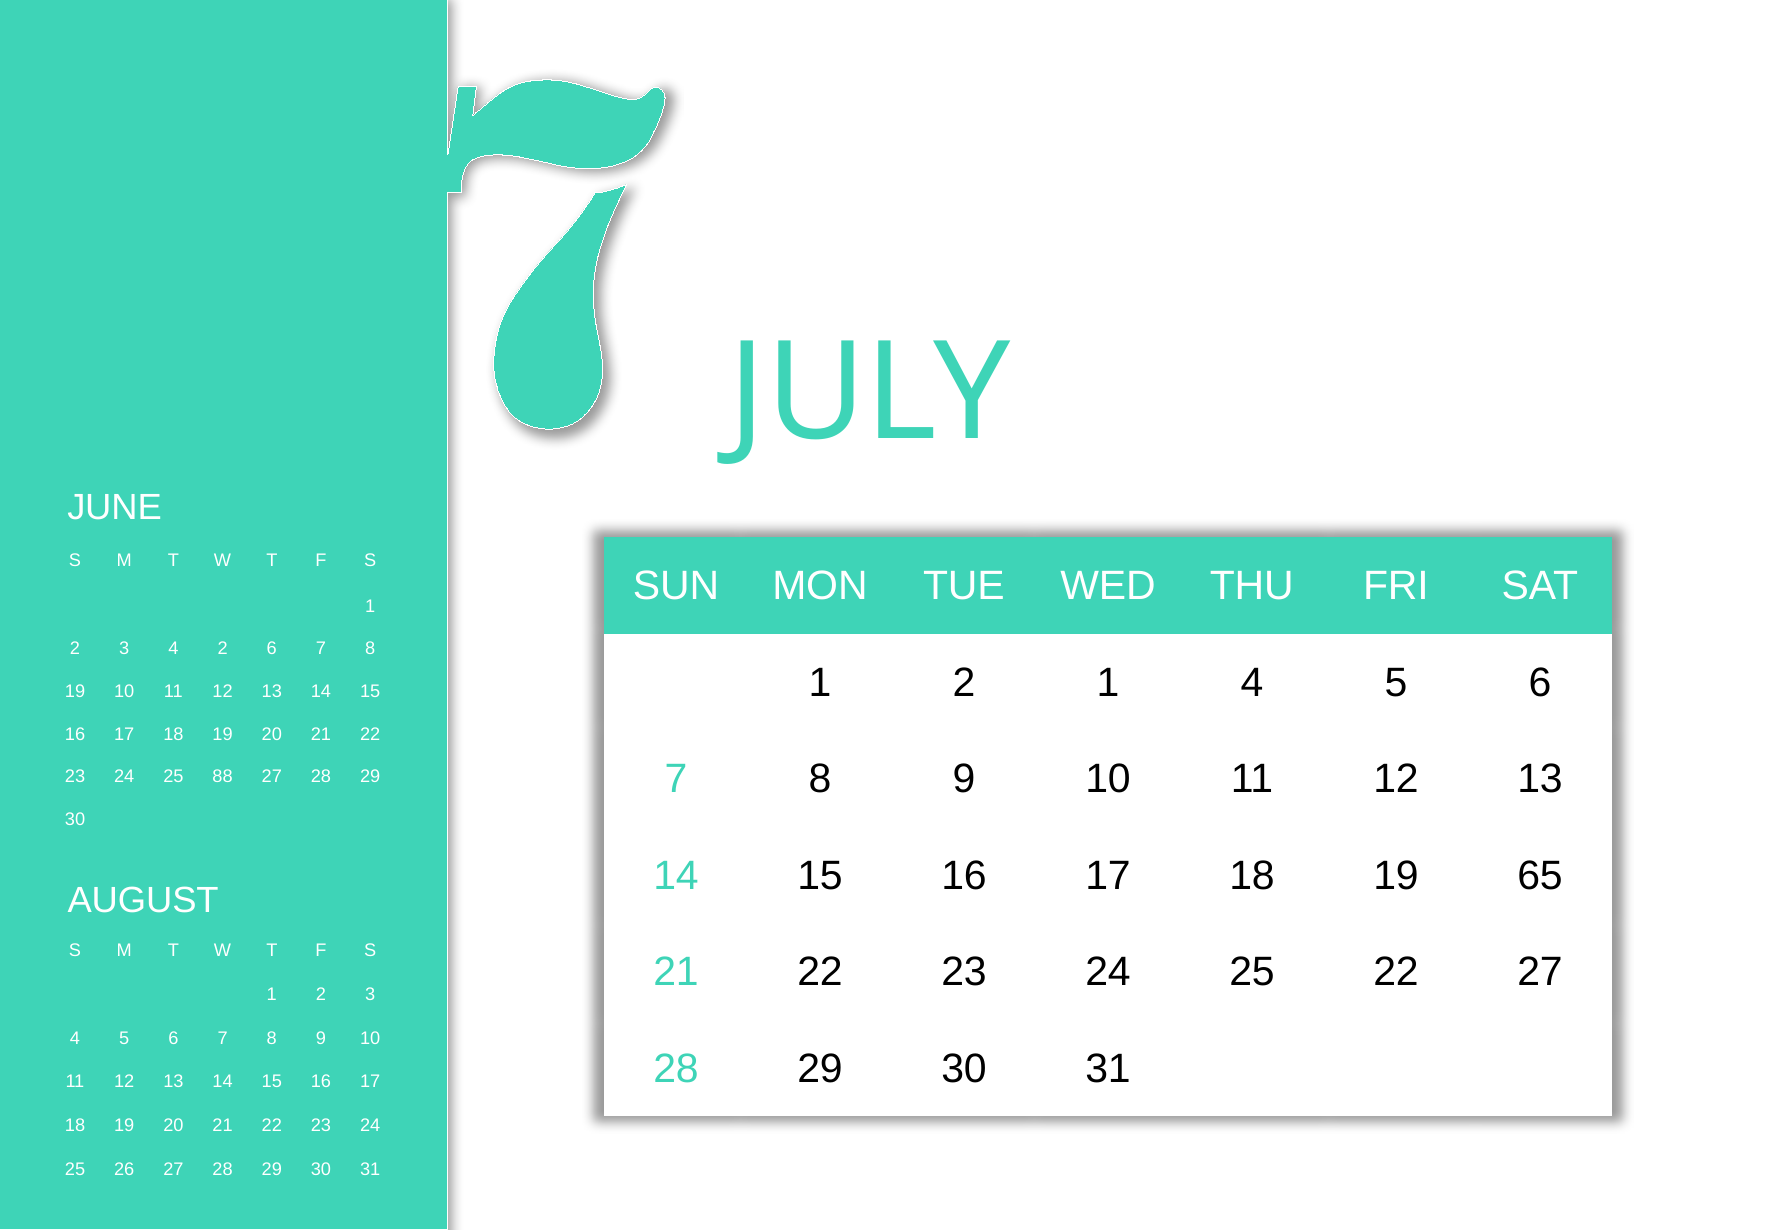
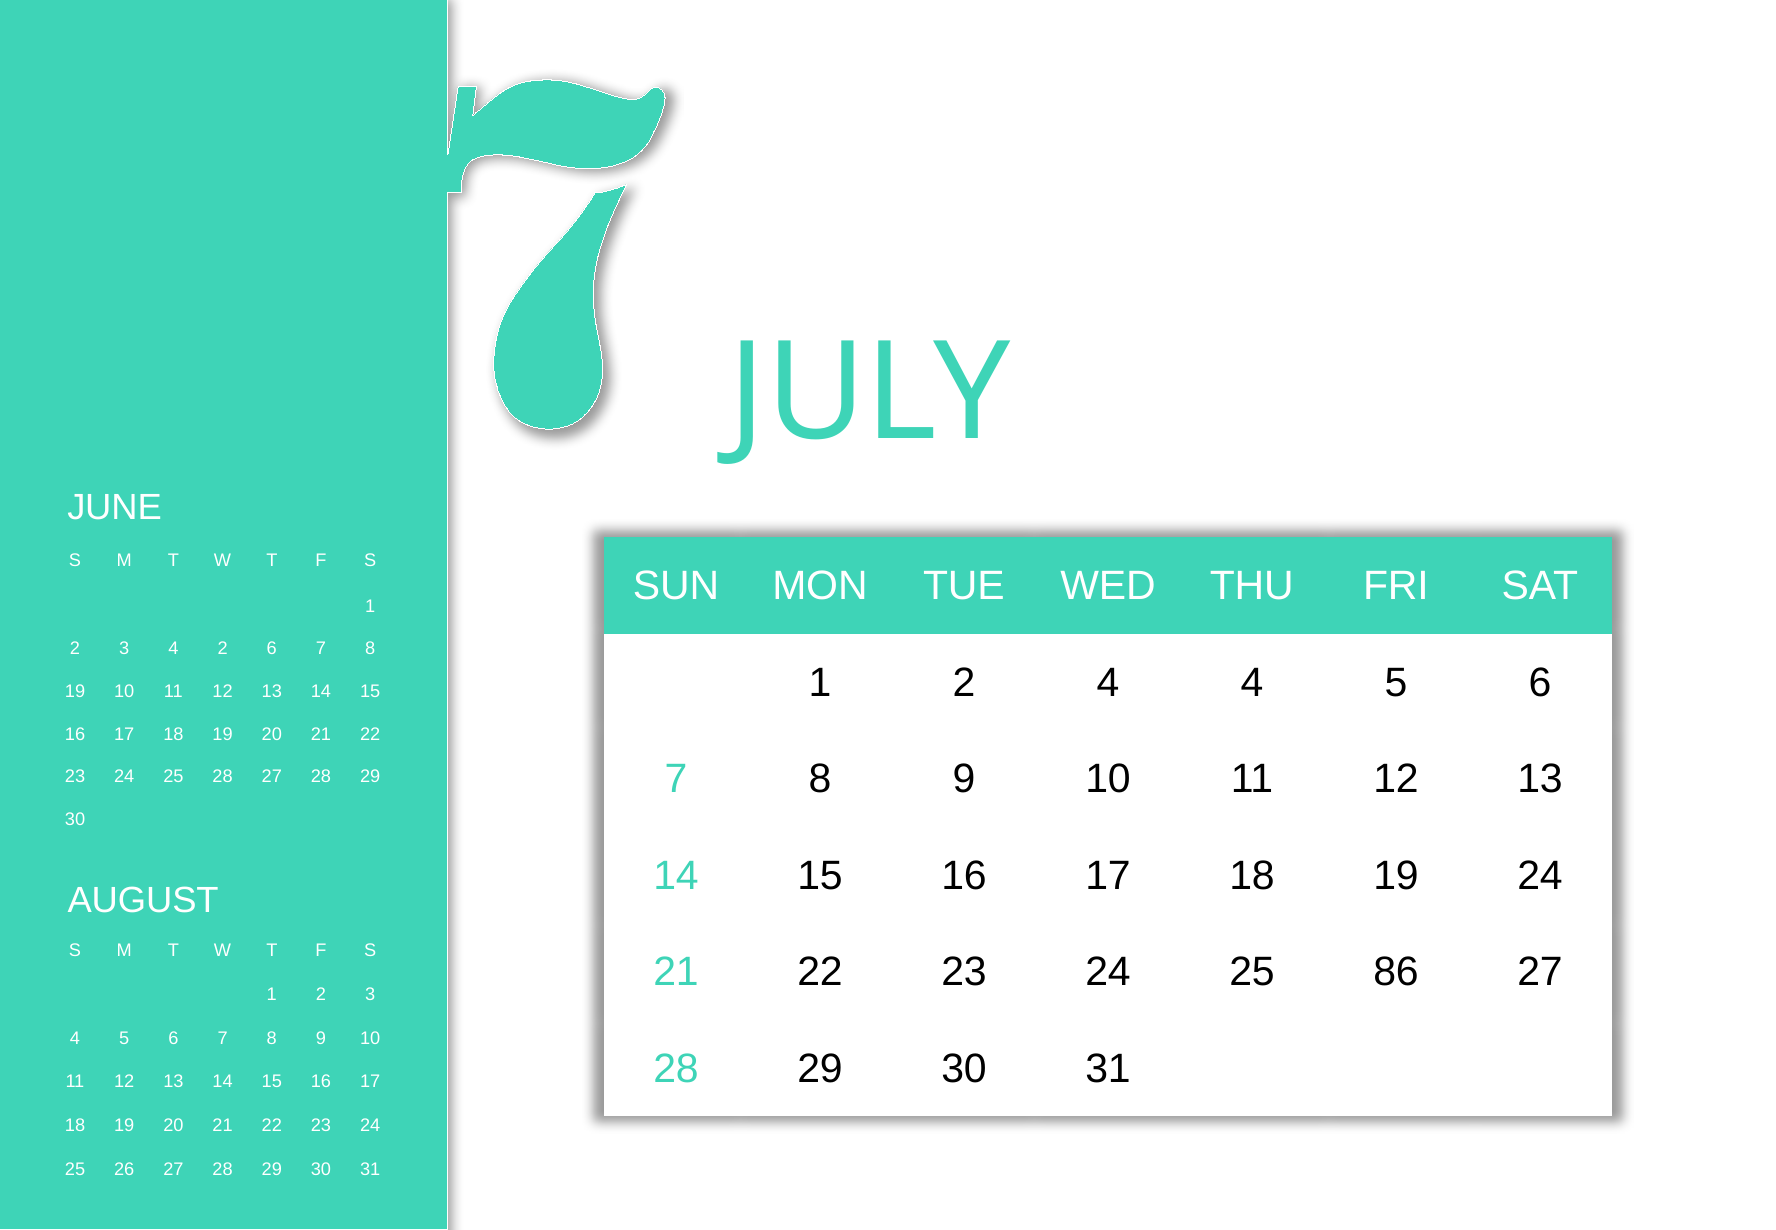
2 1: 1 -> 4
25 88: 88 -> 28
19 65: 65 -> 24
25 22: 22 -> 86
